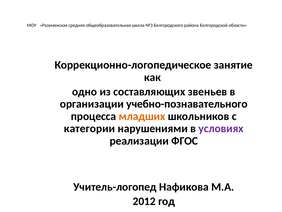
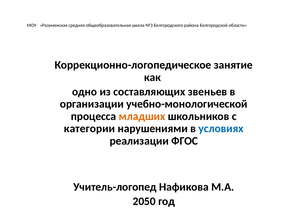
учебно-познавательного: учебно-познавательного -> учебно-монологической
условиях colour: purple -> blue
2012: 2012 -> 2050
